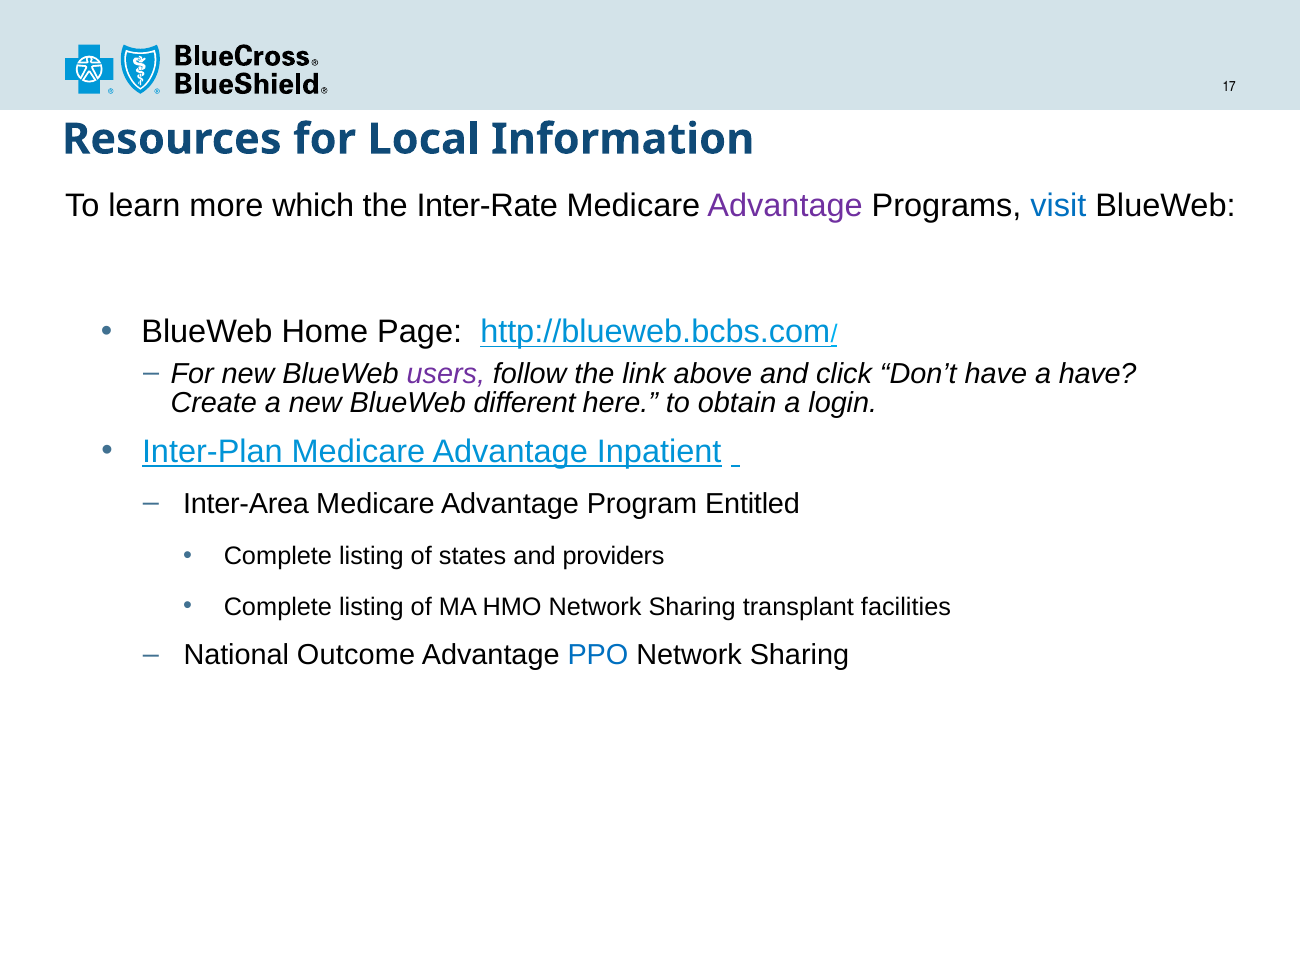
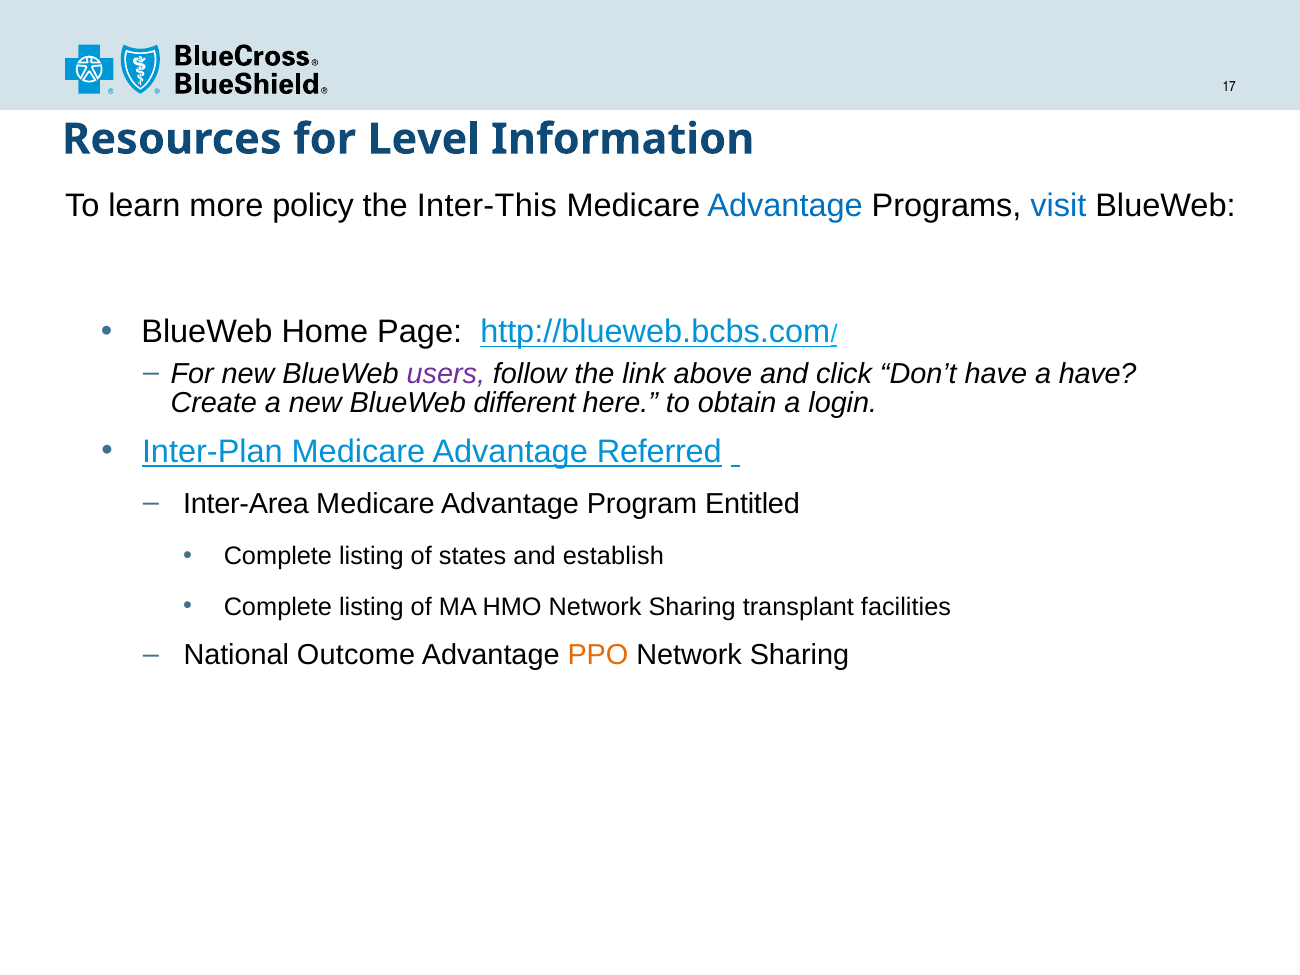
Local: Local -> Level
which: which -> policy
Inter-Rate: Inter-Rate -> Inter-This
Advantage at (785, 206) colour: purple -> blue
Inpatient: Inpatient -> Referred
providers: providers -> establish
PPO colour: blue -> orange
